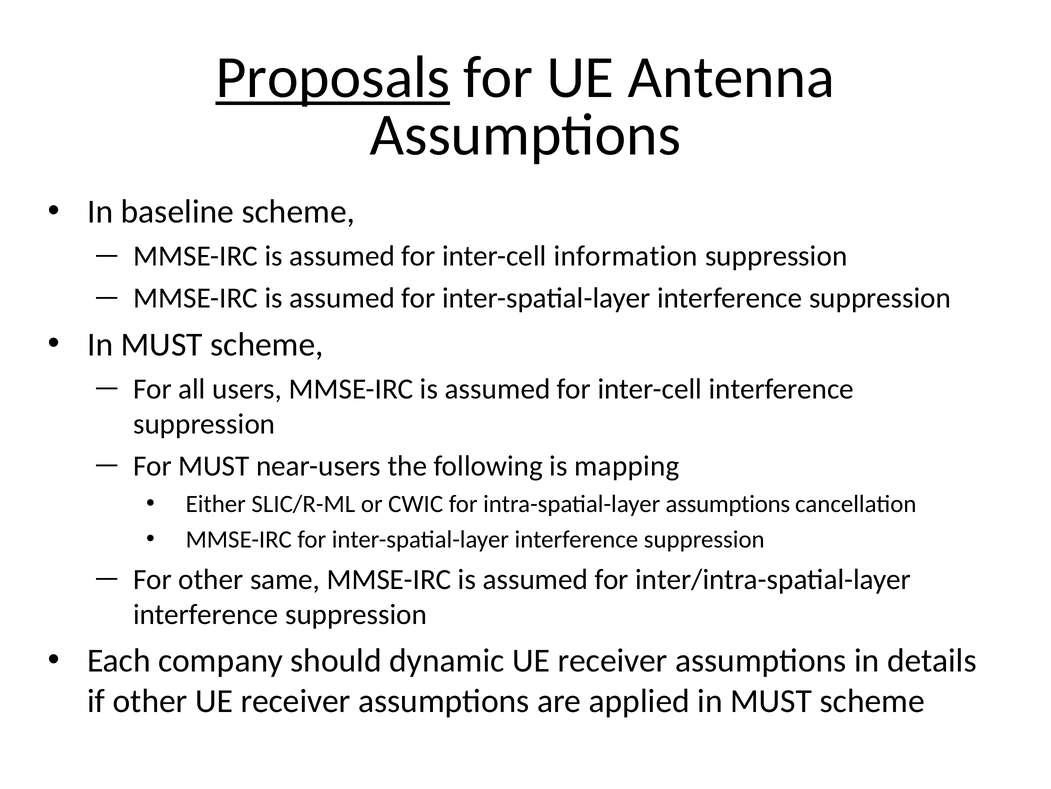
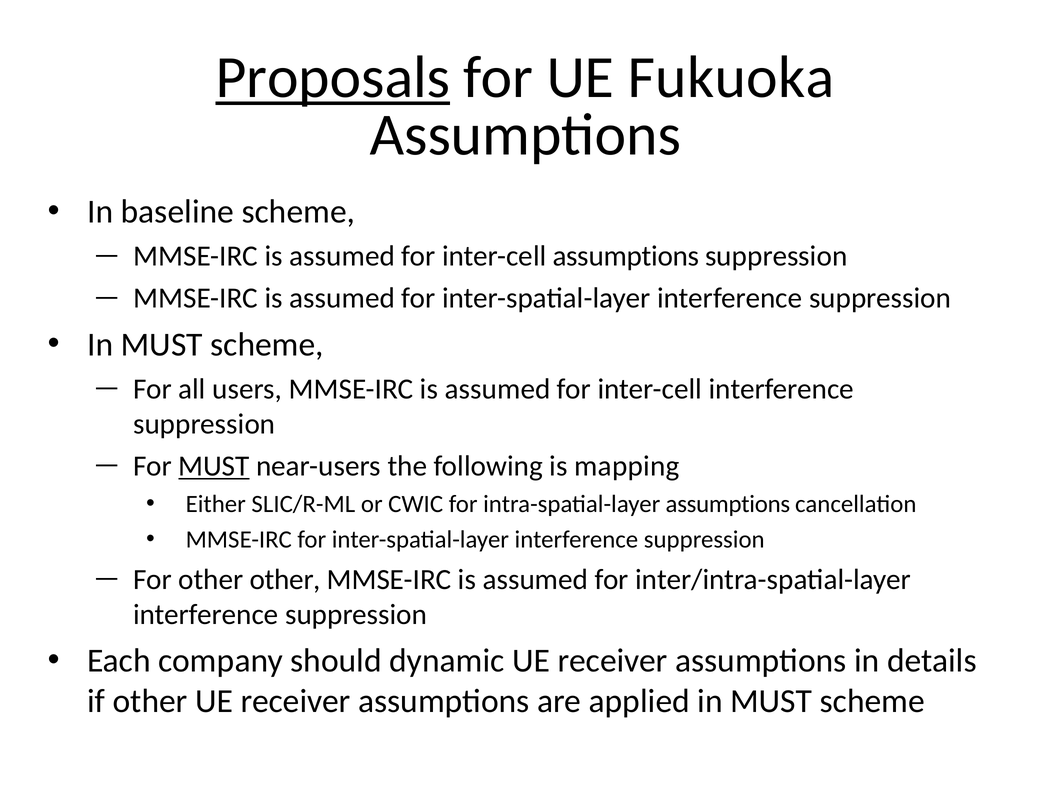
Antenna: Antenna -> Fukuoka
inter-cell information: information -> assumptions
MUST at (214, 466) underline: none -> present
other same: same -> other
